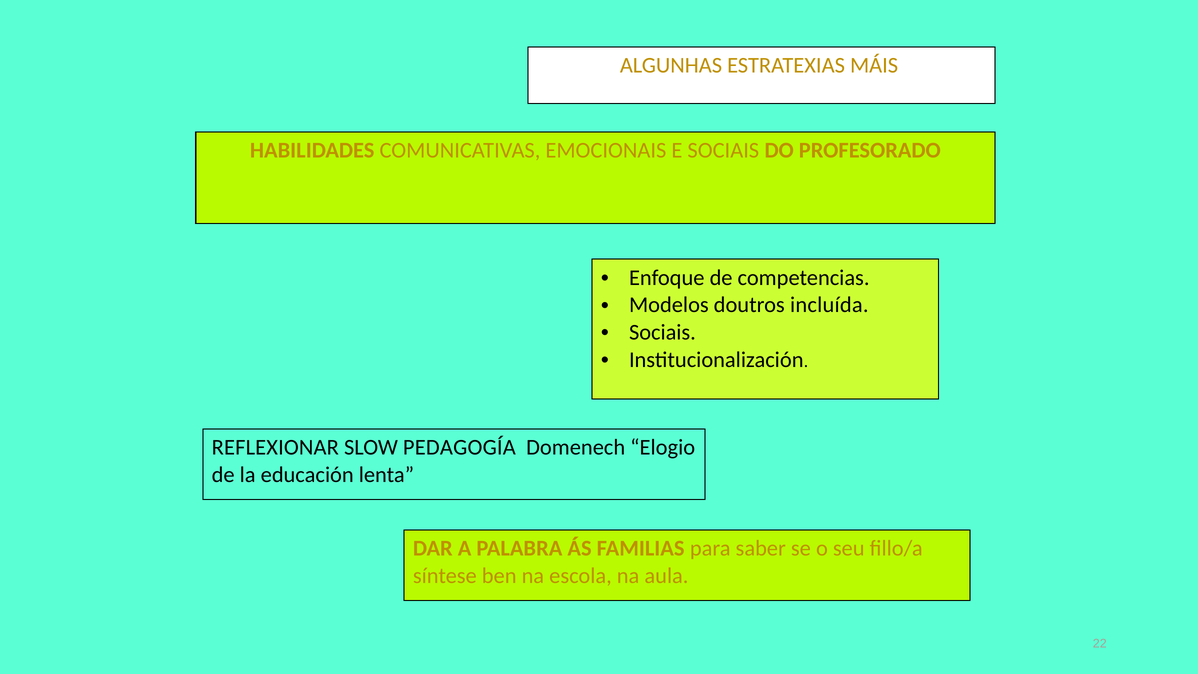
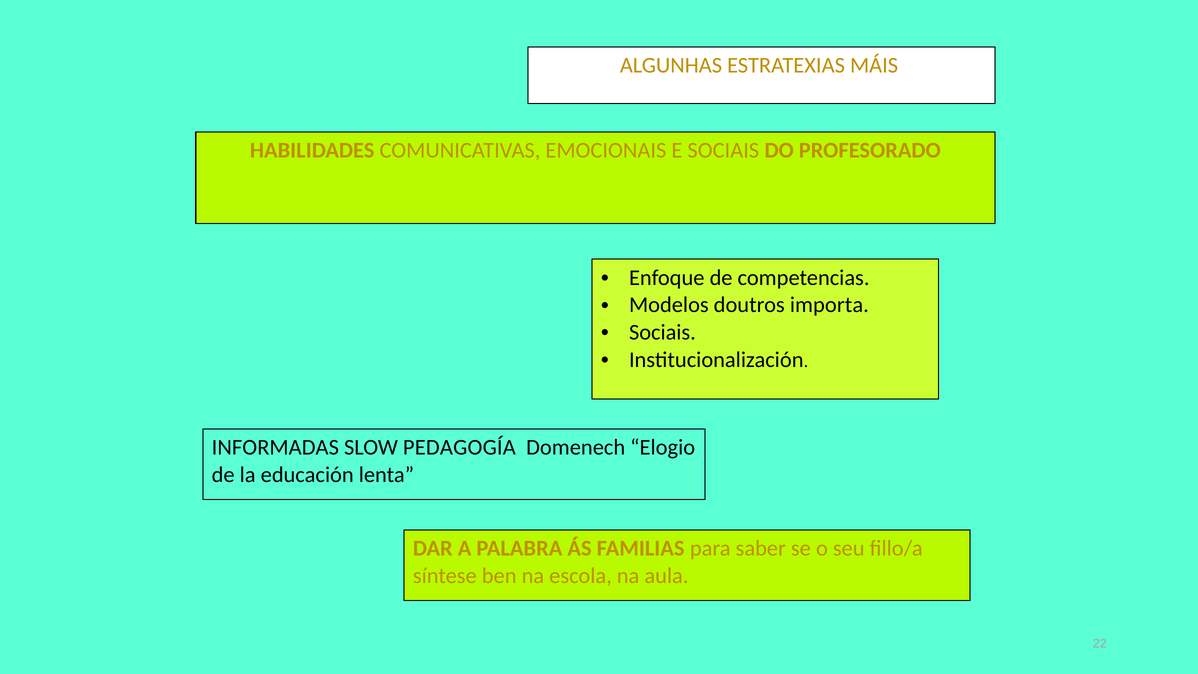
incluída: incluída -> importa
REFLEXIONAR: REFLEXIONAR -> INFORMADAS
